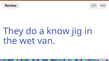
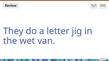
know: know -> letter
